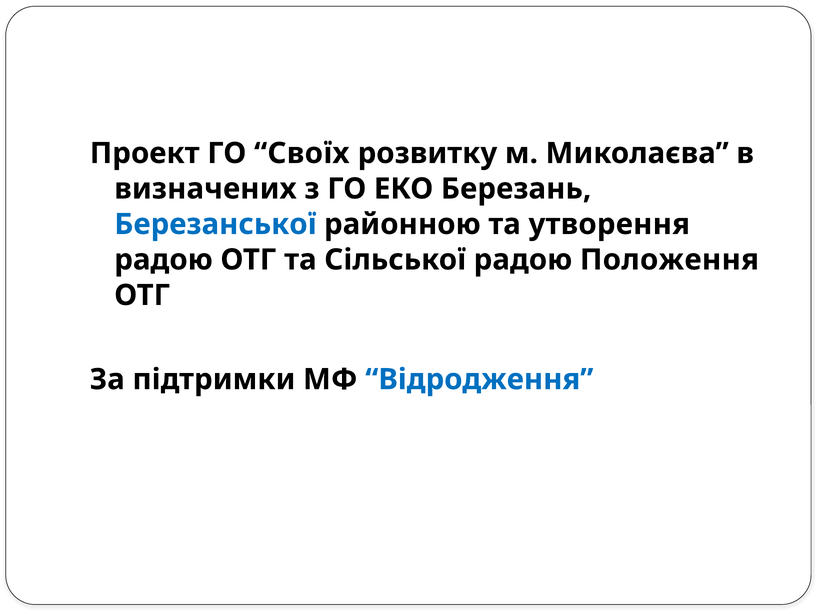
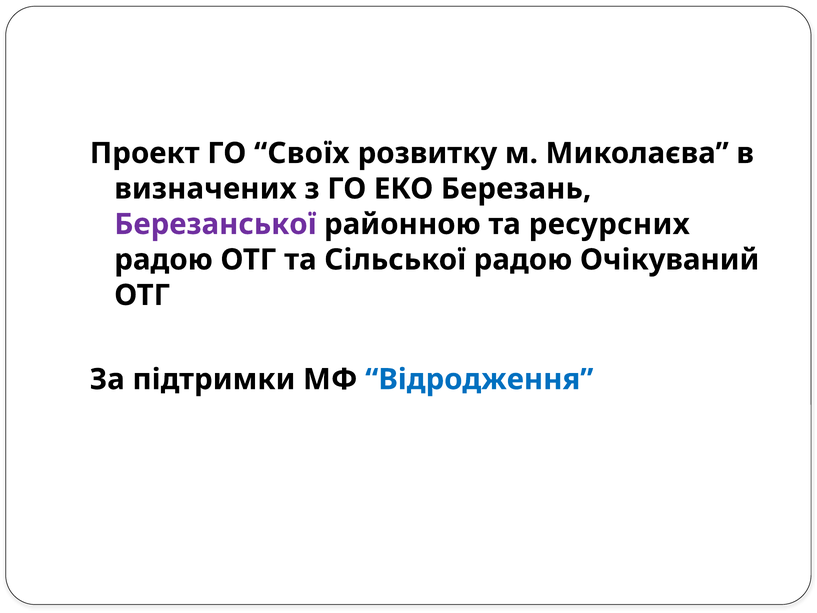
Березанської colour: blue -> purple
утворення: утворення -> ресурсних
Положення: Положення -> Очікуваний
